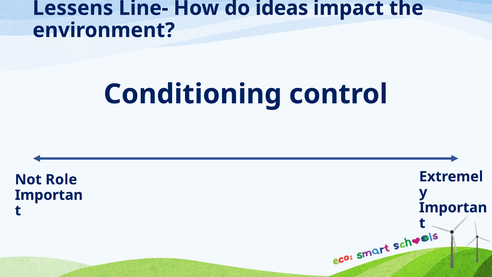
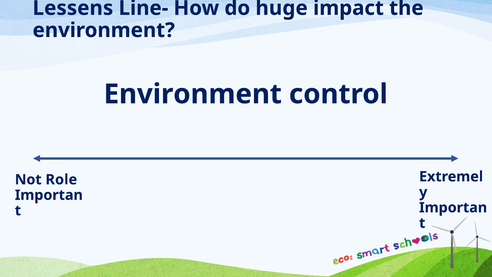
ideas: ideas -> huge
Conditioning at (193, 94): Conditioning -> Environment
